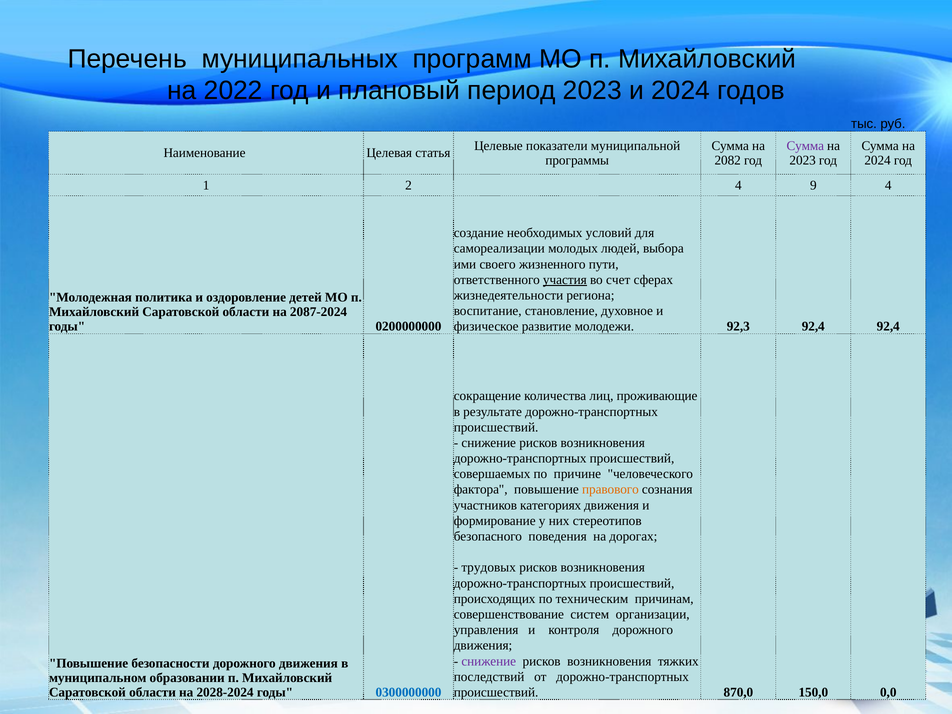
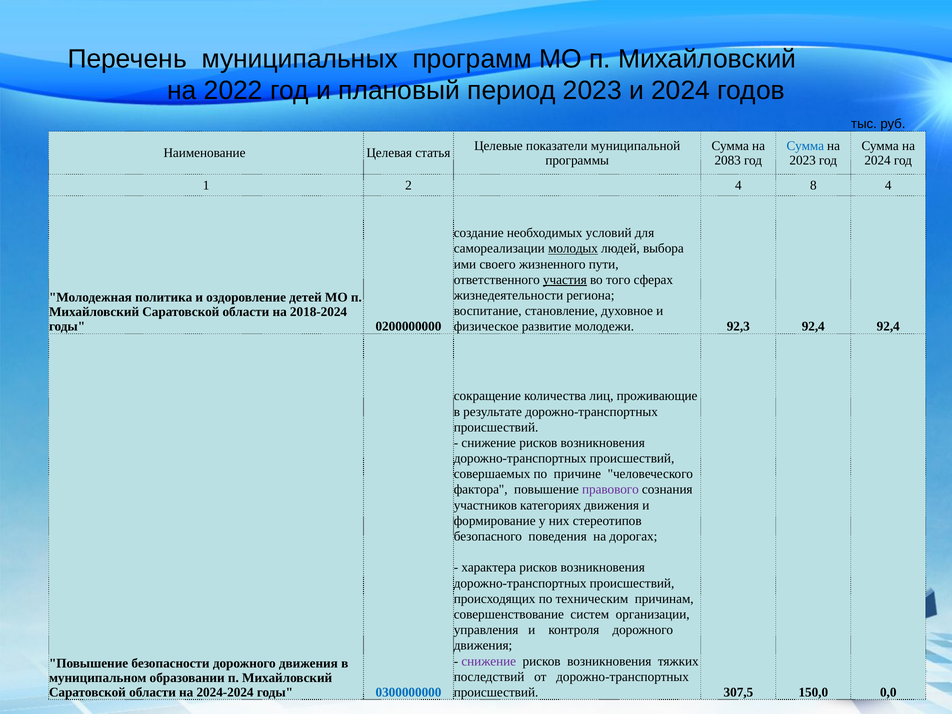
Сумма at (805, 146) colour: purple -> blue
2082: 2082 -> 2083
9: 9 -> 8
молодых underline: none -> present
счет: счет -> того
2087-2024: 2087-2024 -> 2018-2024
правового colour: orange -> purple
трудовых: трудовых -> характера
2028-2024: 2028-2024 -> 2024-2024
870,0: 870,0 -> 307,5
